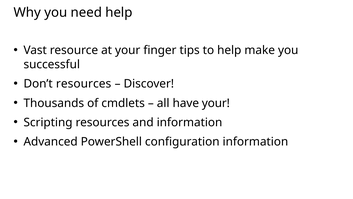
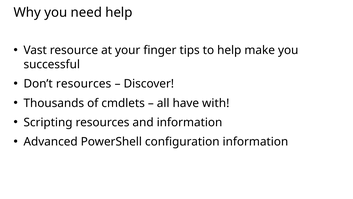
have your: your -> with
